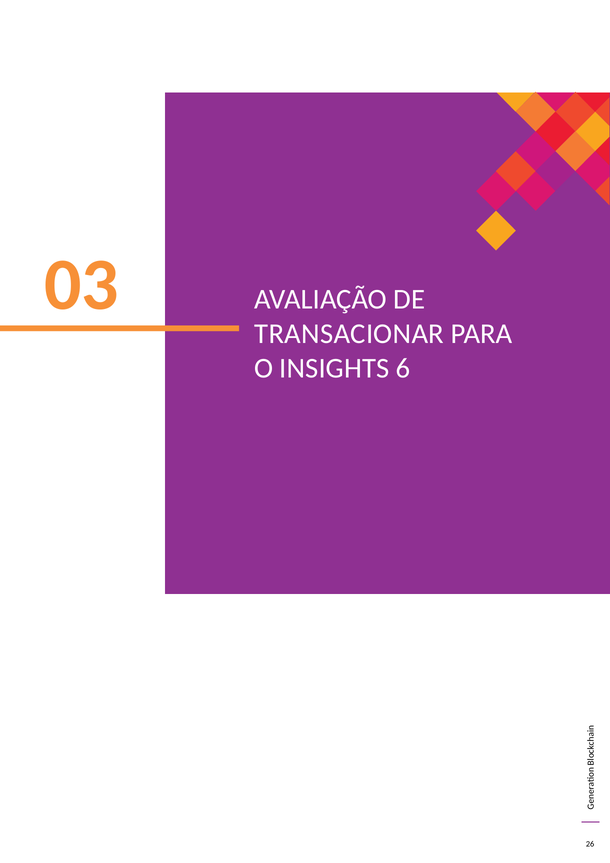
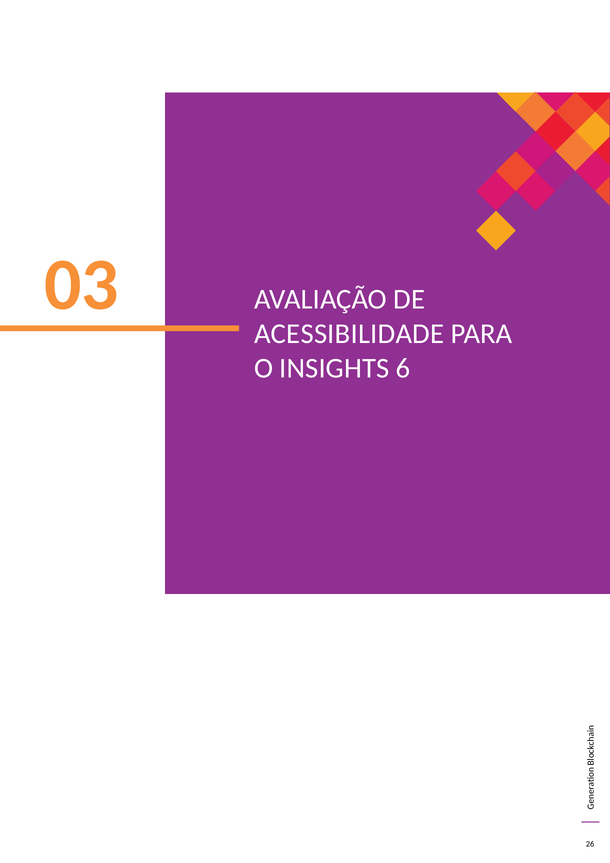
TRANSACIONAR: TRANSACIONAR -> ACESSIBILIDADE
